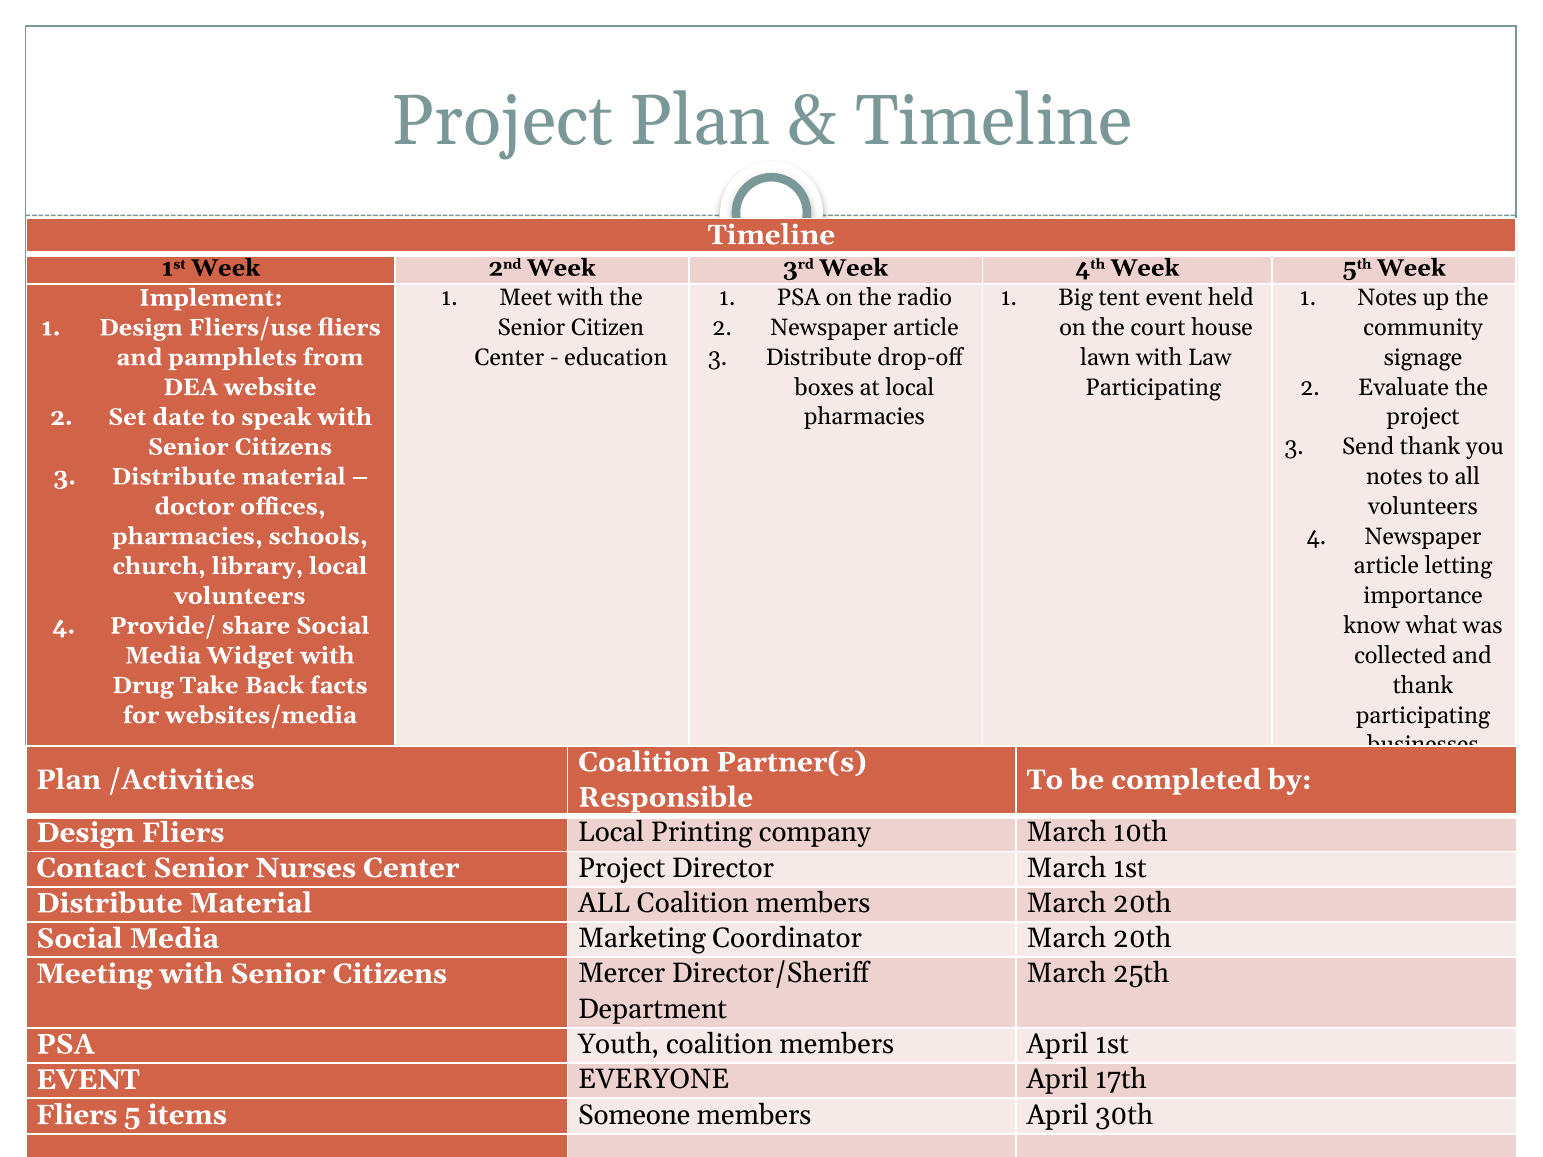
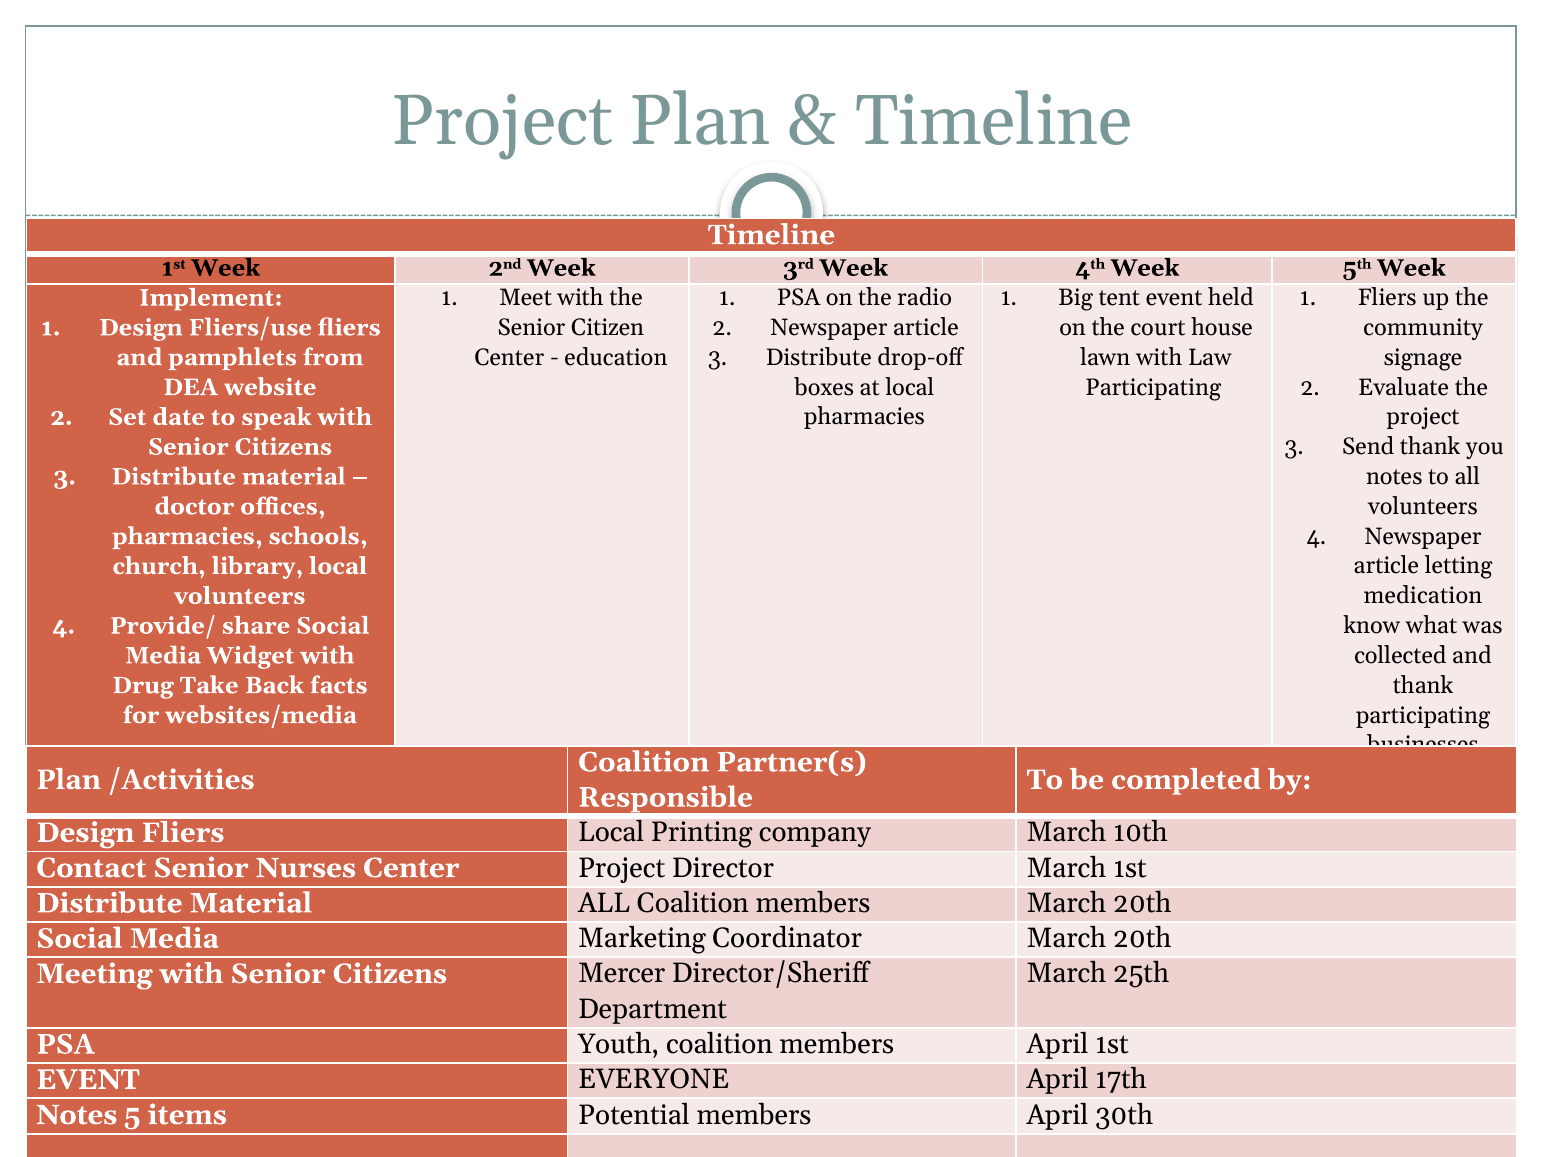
Notes at (1387, 298): Notes -> Fliers
importance: importance -> medication
Fliers at (77, 1115): Fliers -> Notes
Someone: Someone -> Potential
